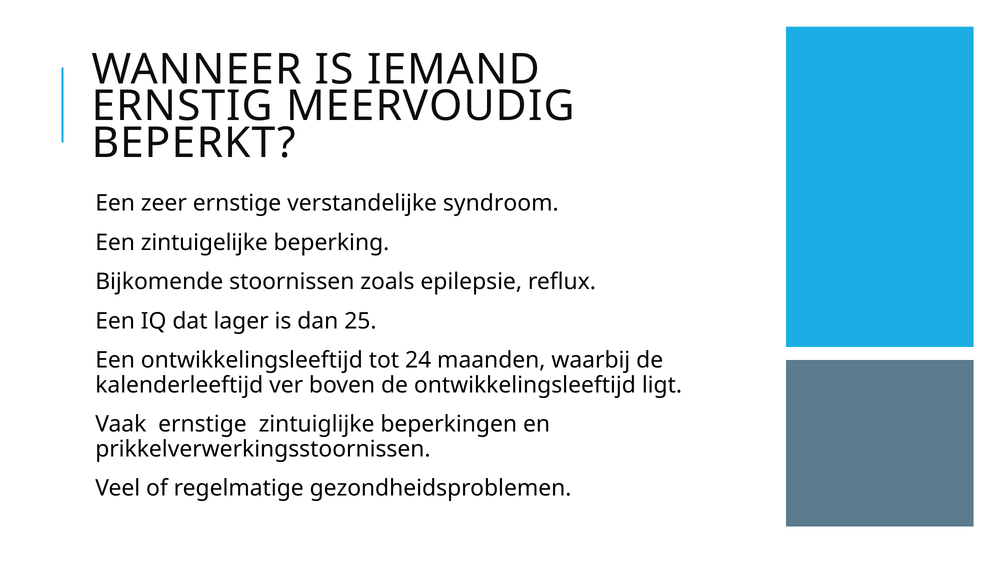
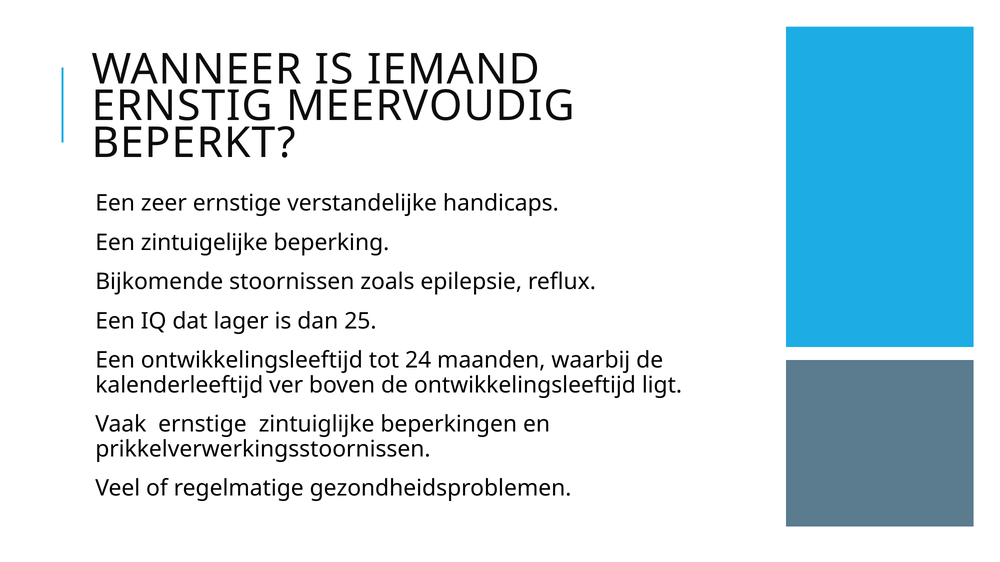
syndroom: syndroom -> handicaps
